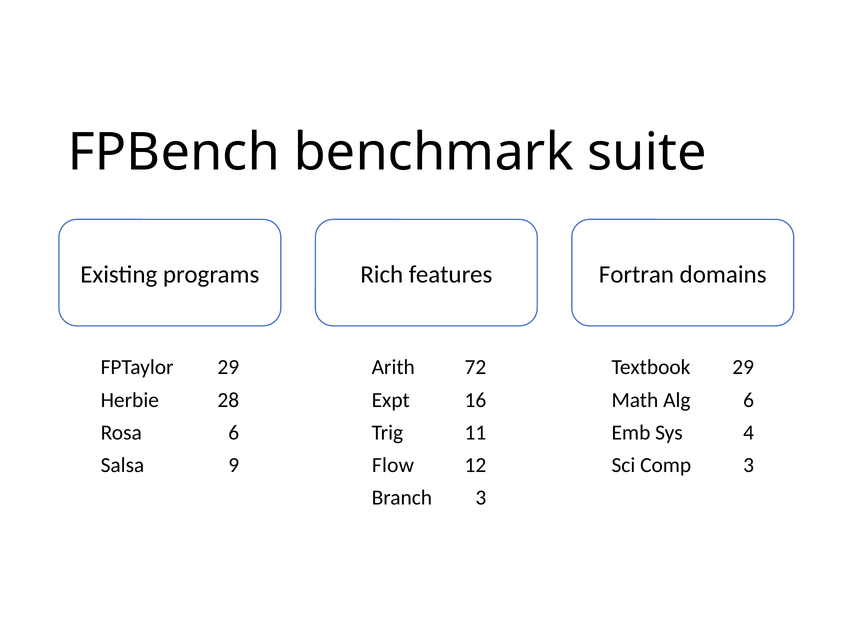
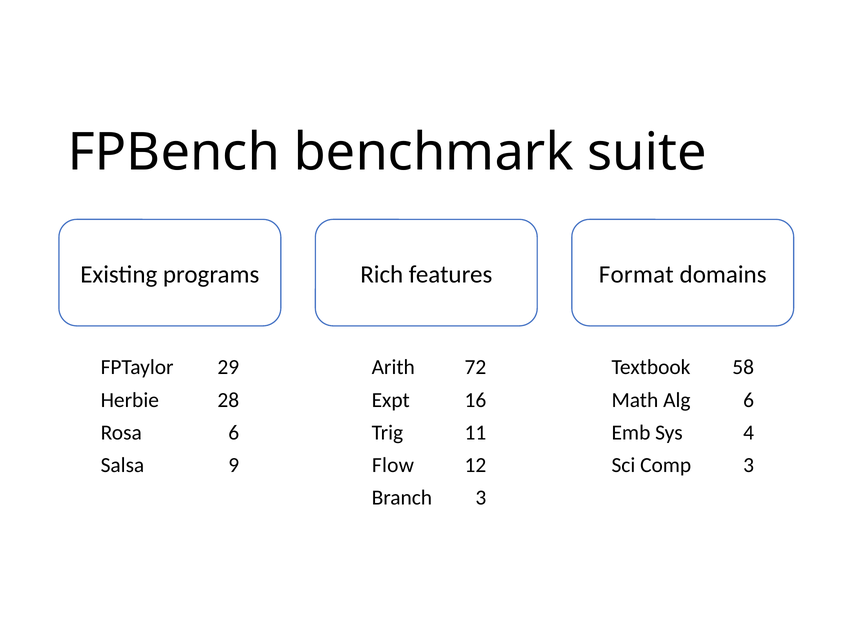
Fortran: Fortran -> Format
Textbook 29: 29 -> 58
